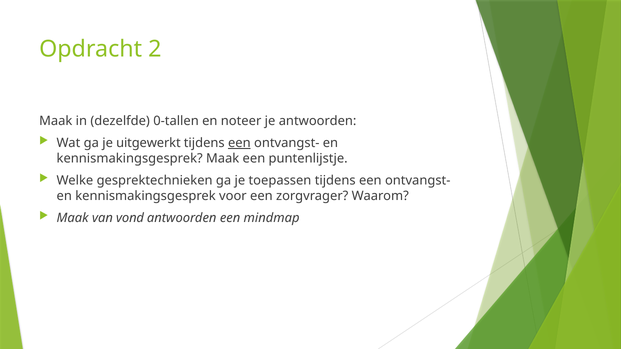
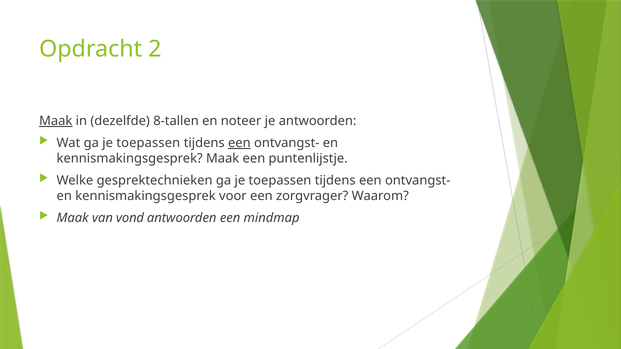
Maak at (56, 121) underline: none -> present
0-tallen: 0-tallen -> 8-tallen
Wat ga je uitgewerkt: uitgewerkt -> toepassen
